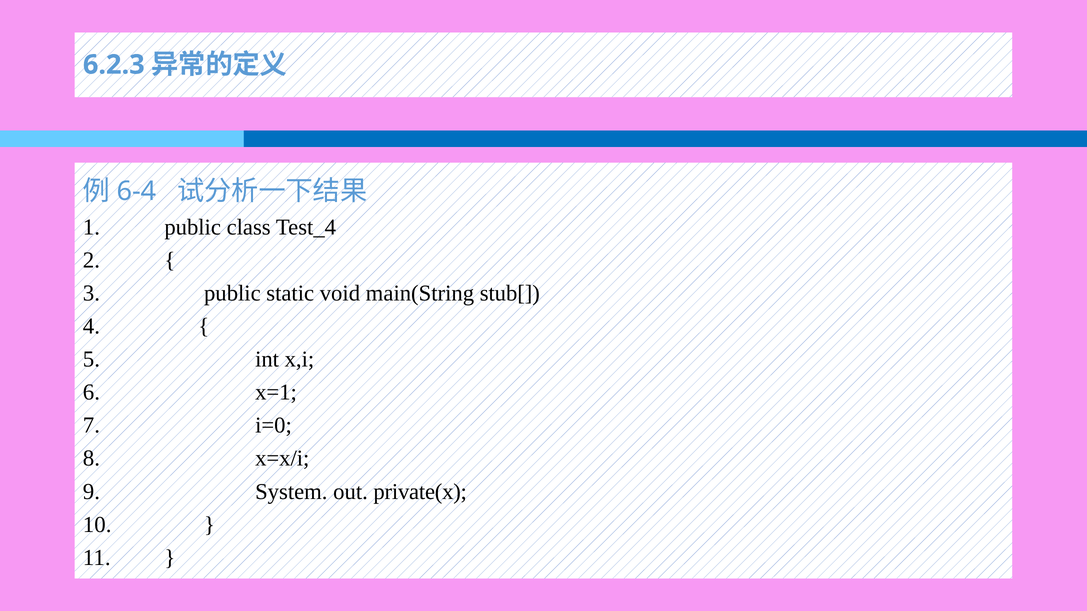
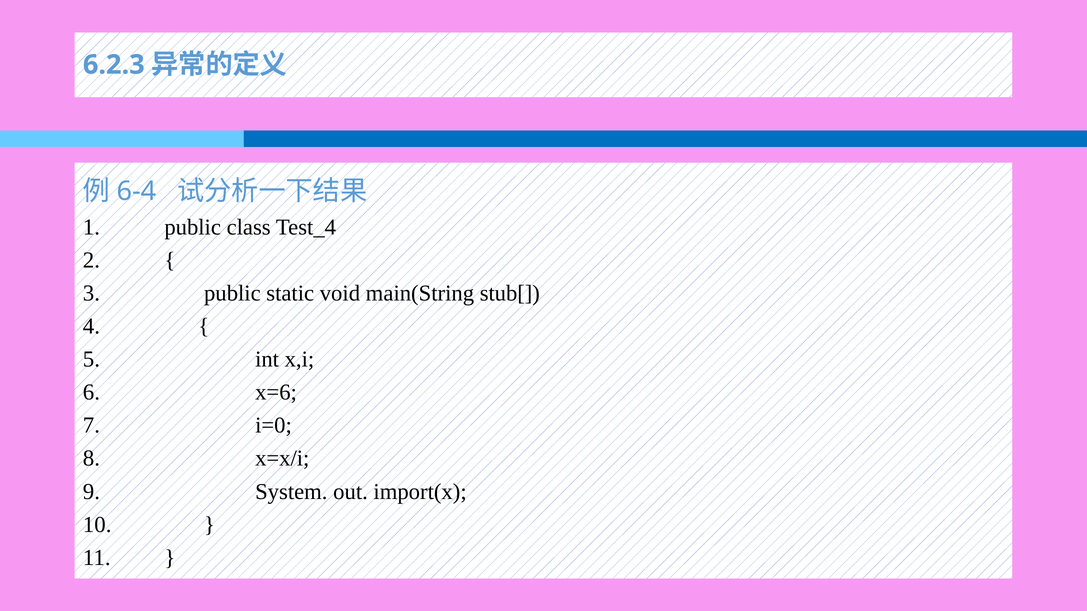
x=1: x=1 -> x=6
private(x: private(x -> import(x
